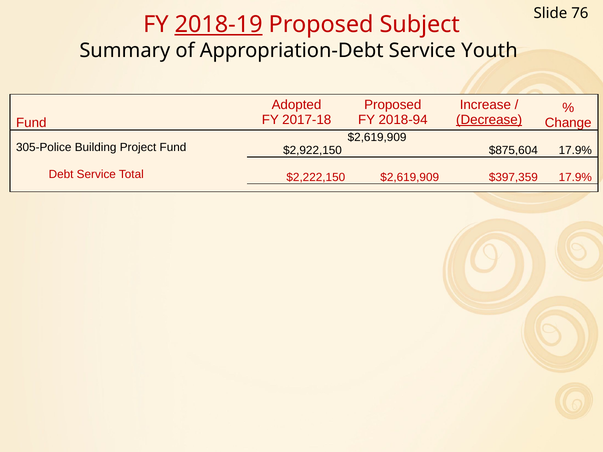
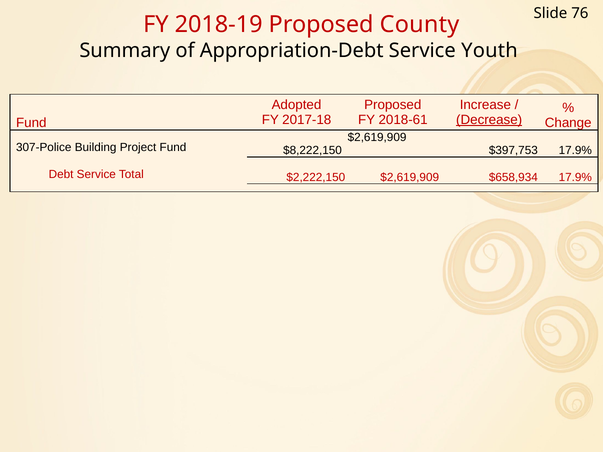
2018-19 underline: present -> none
Subject: Subject -> County
2018-94: 2018-94 -> 2018-61
305-Police: 305-Police -> 307-Police
$2,922,150: $2,922,150 -> $8,222,150
$875,604: $875,604 -> $397,753
$397,359: $397,359 -> $658,934
